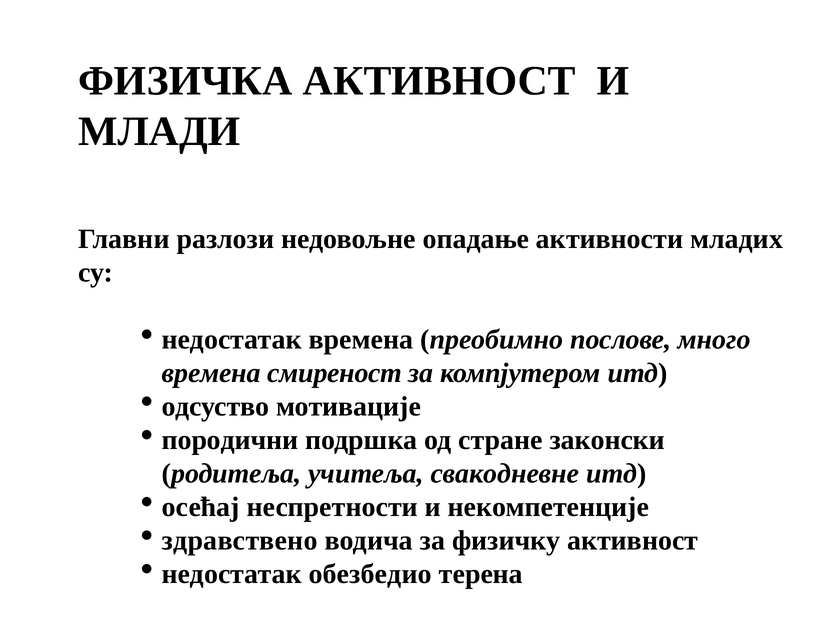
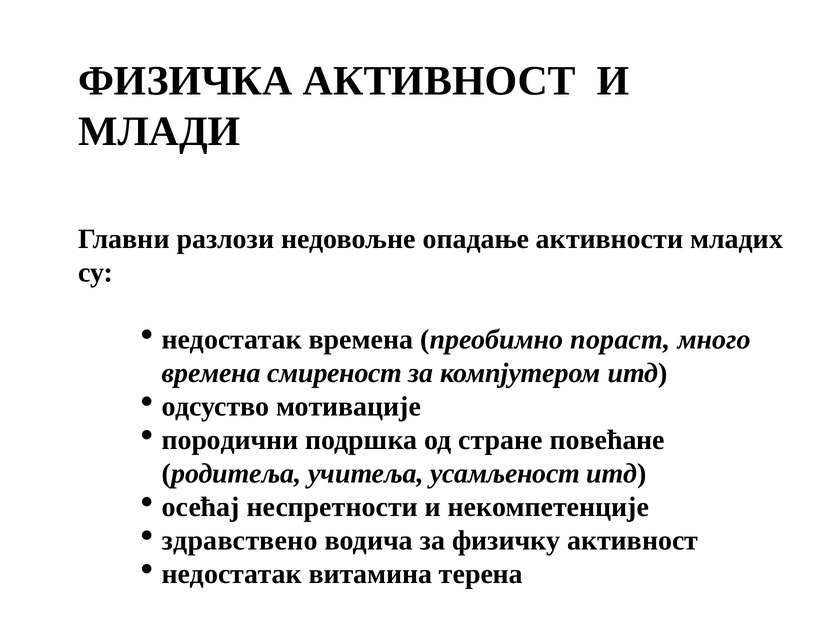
послове: послове -> пораст
законски: законски -> повећане
свакодневне: свакодневне -> усамљеност
обезбедио: обезбедио -> витамина
